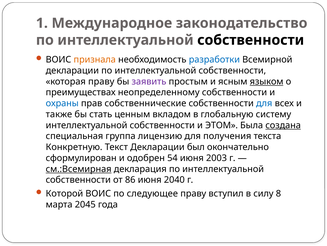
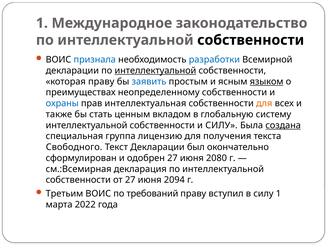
признала colour: orange -> blue
интеллектуальной at (155, 70) underline: none -> present
заявить colour: purple -> blue
собственнические: собственнические -> интеллектуальная
для at (264, 103) colour: blue -> orange
и ЭТОМ: ЭТОМ -> СИЛУ
Конкретную: Конкретную -> Свободного
одобрен 54: 54 -> 27
2003: 2003 -> 2080
см.:Всемирная underline: present -> none
от 86: 86 -> 27
2040: 2040 -> 2094
Которой: Которой -> Третьим
следующее: следующее -> требований
силу 8: 8 -> 1
2045: 2045 -> 2022
